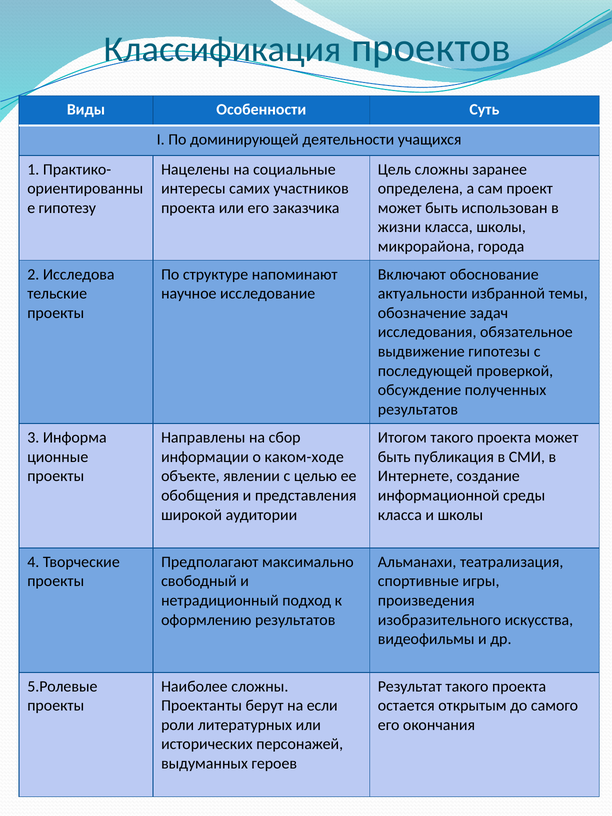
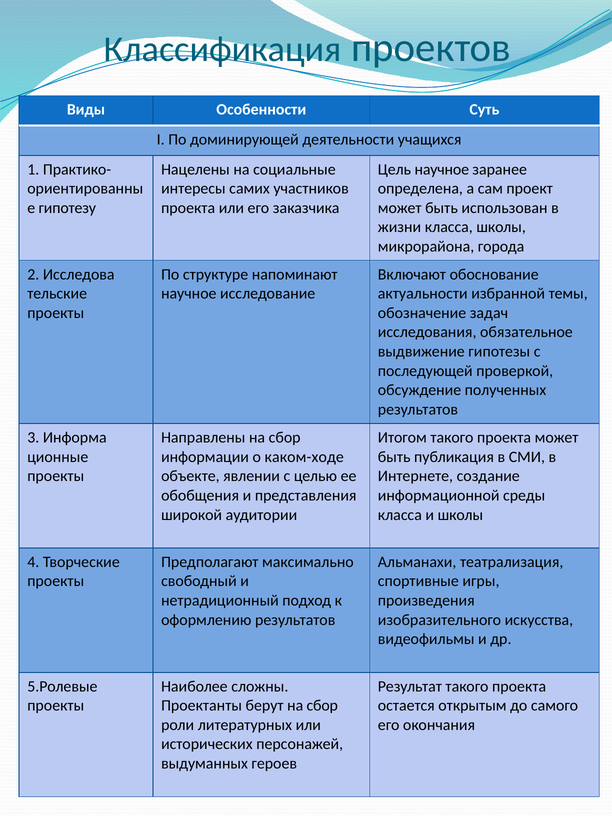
Цель сложны: сложны -> научное
берут на если: если -> сбор
